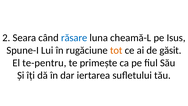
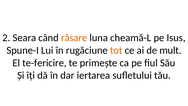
răsare colour: blue -> orange
găsit: găsit -> mult
te-pentru: te-pentru -> te-fericire
